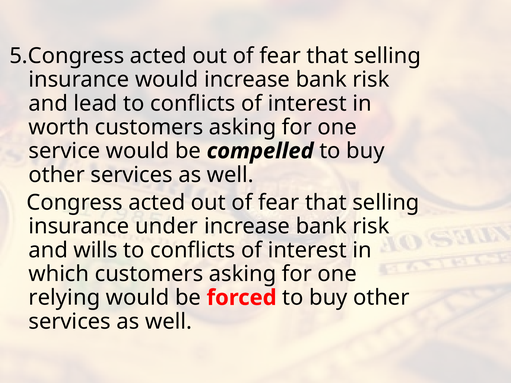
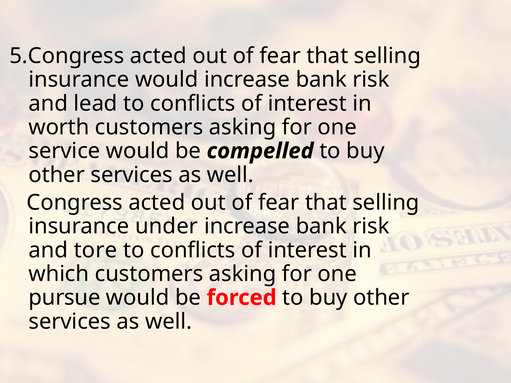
wills: wills -> tore
relying: relying -> pursue
